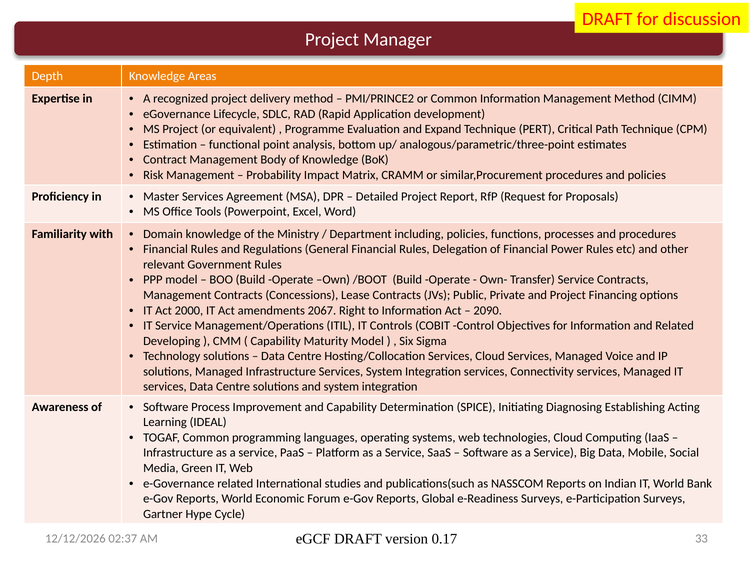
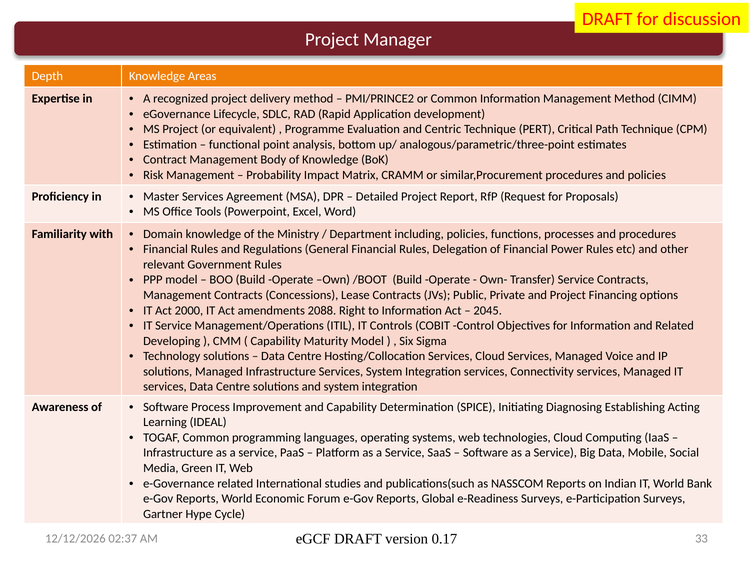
Expand: Expand -> Centric
2067: 2067 -> 2088
2090: 2090 -> 2045
